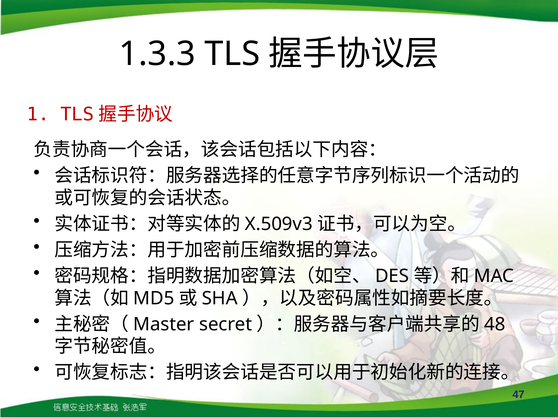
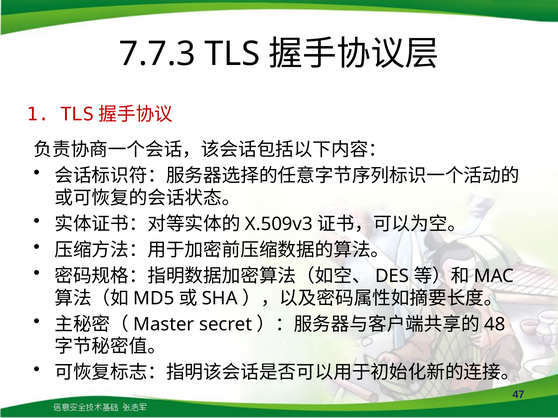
1.3.3: 1.3.3 -> 7.7.3
